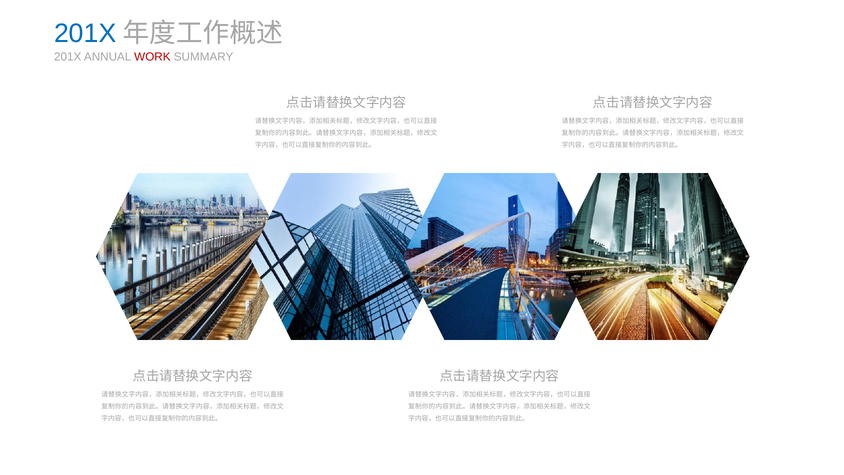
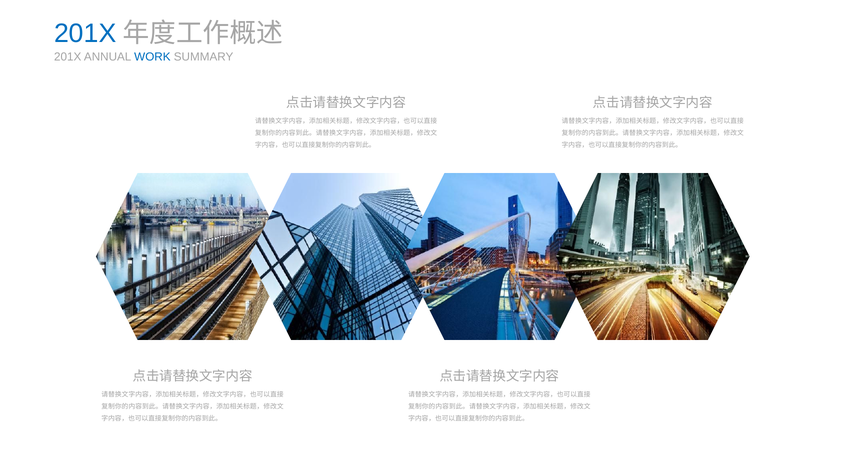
WORK colour: red -> blue
